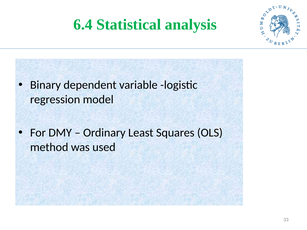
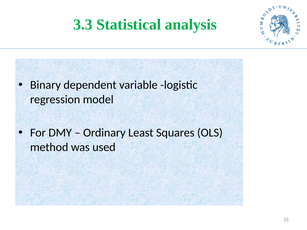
6.4: 6.4 -> 3.3
